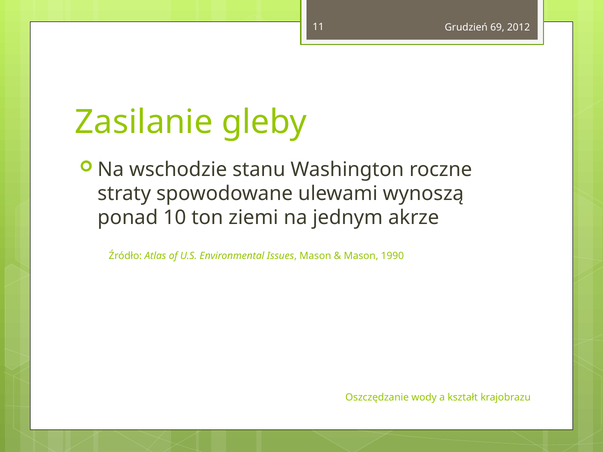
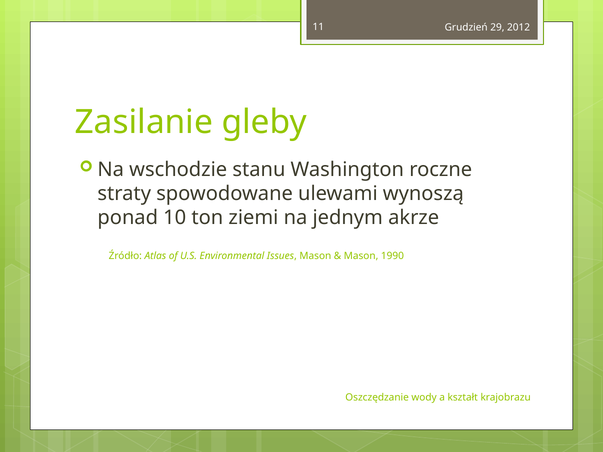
69: 69 -> 29
